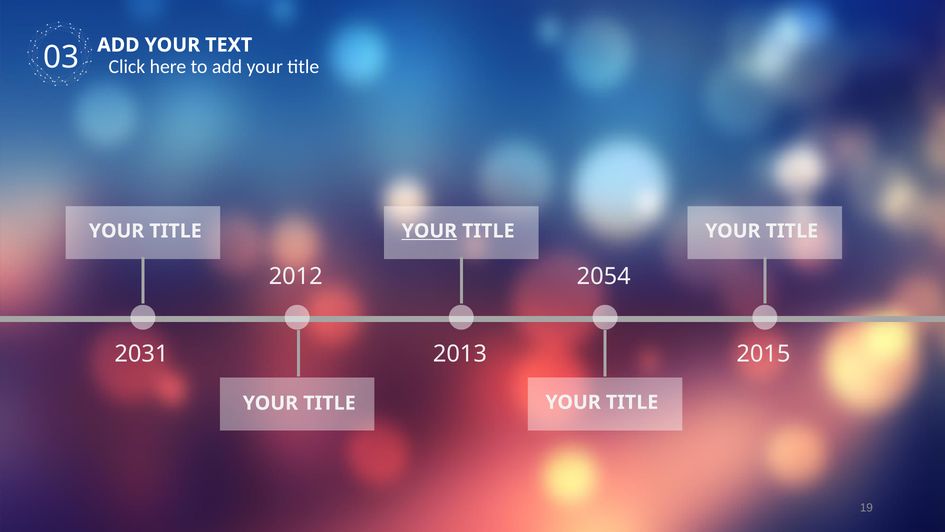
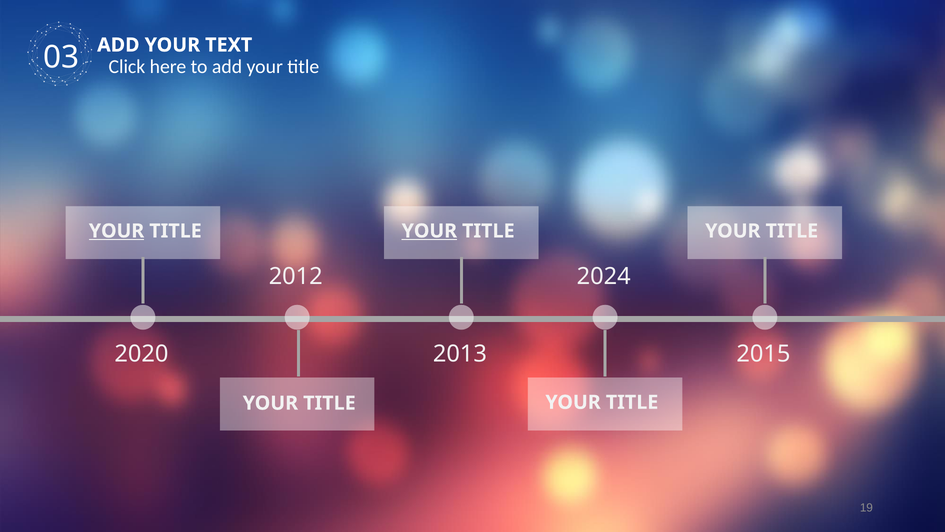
YOUR at (117, 231) underline: none -> present
2054: 2054 -> 2024
2031: 2031 -> 2020
